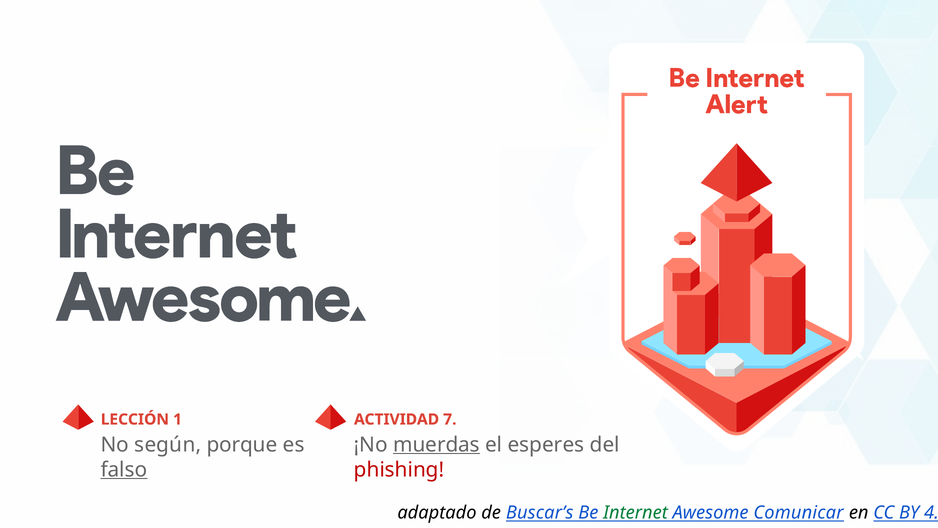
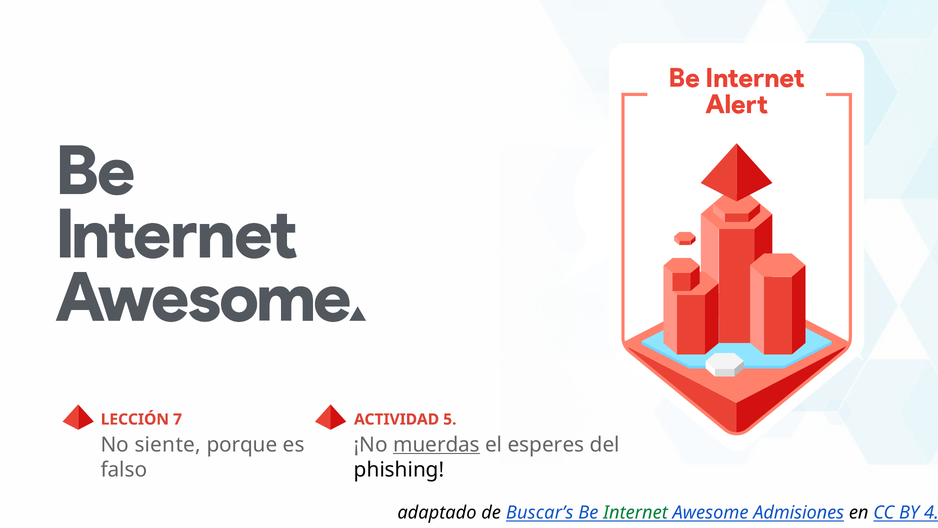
1: 1 -> 7
7: 7 -> 5
según: según -> siente
falso underline: present -> none
phishing colour: red -> black
Comunicar: Comunicar -> Admisiones
